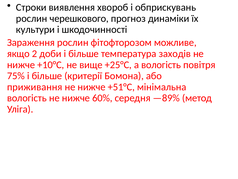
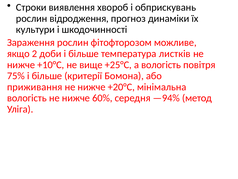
черешкового: черешкового -> відродження
заходів: заходів -> листків
+51°С: +51°С -> +20°С
—89%: —89% -> —94%
